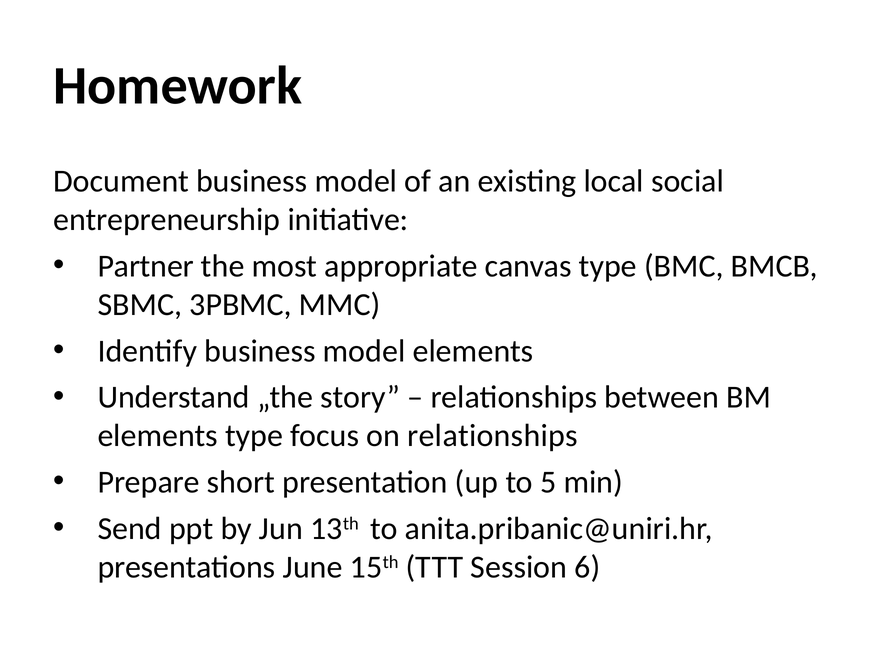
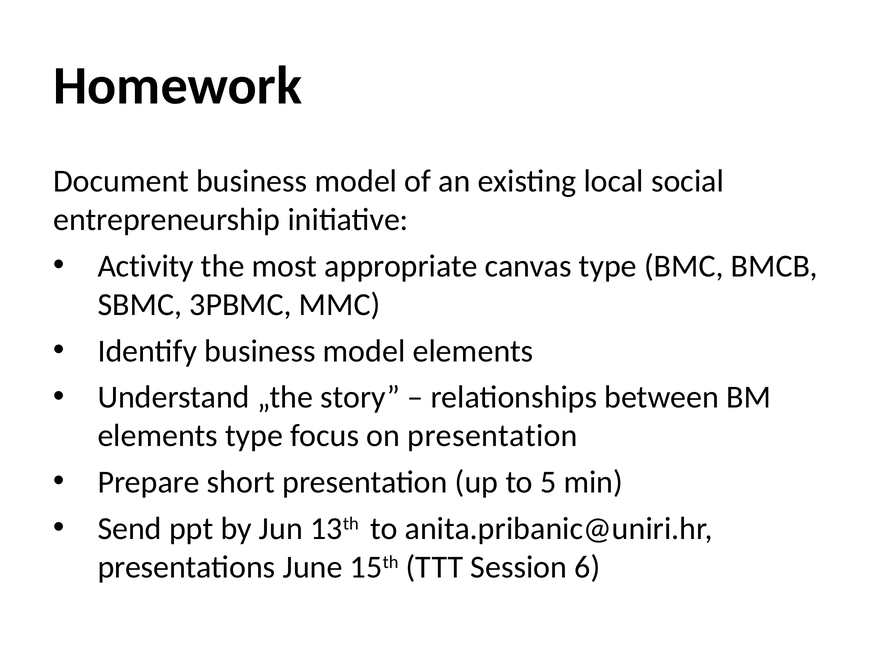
Partner: Partner -> Activity
on relationships: relationships -> presentation
